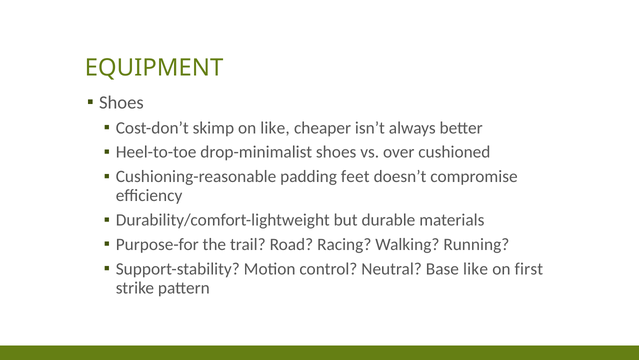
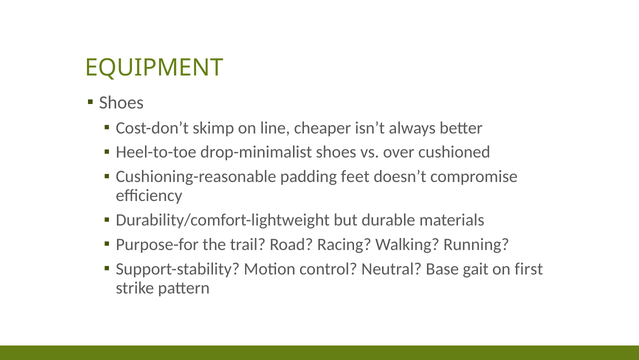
on like: like -> line
Base like: like -> gait
